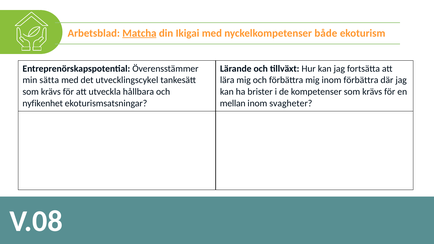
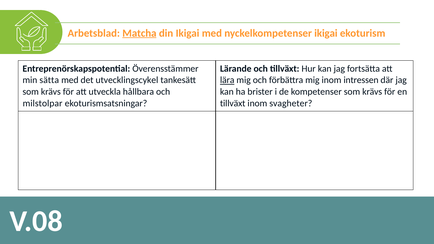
nyckelkompetenser både: både -> ikigai
lära underline: none -> present
inom förbättra: förbättra -> intressen
nyfikenhet: nyfikenhet -> milstolpar
mellan at (233, 103): mellan -> tillväxt
